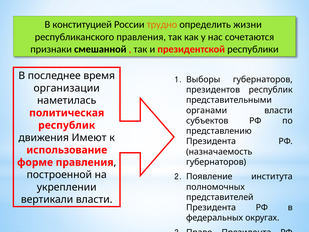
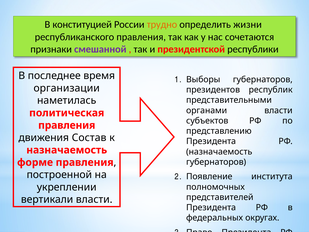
смешанной colour: black -> purple
республик at (67, 125): республик -> правления
Имеют: Имеют -> Состав
использование at (67, 150): использование -> назначаемость
